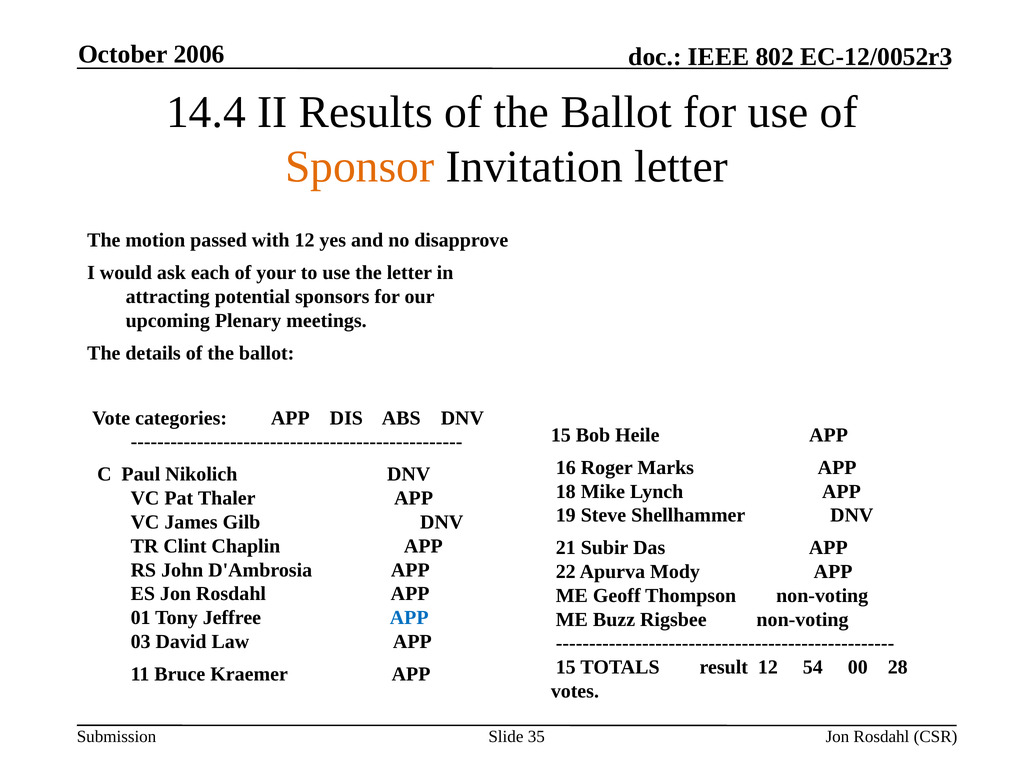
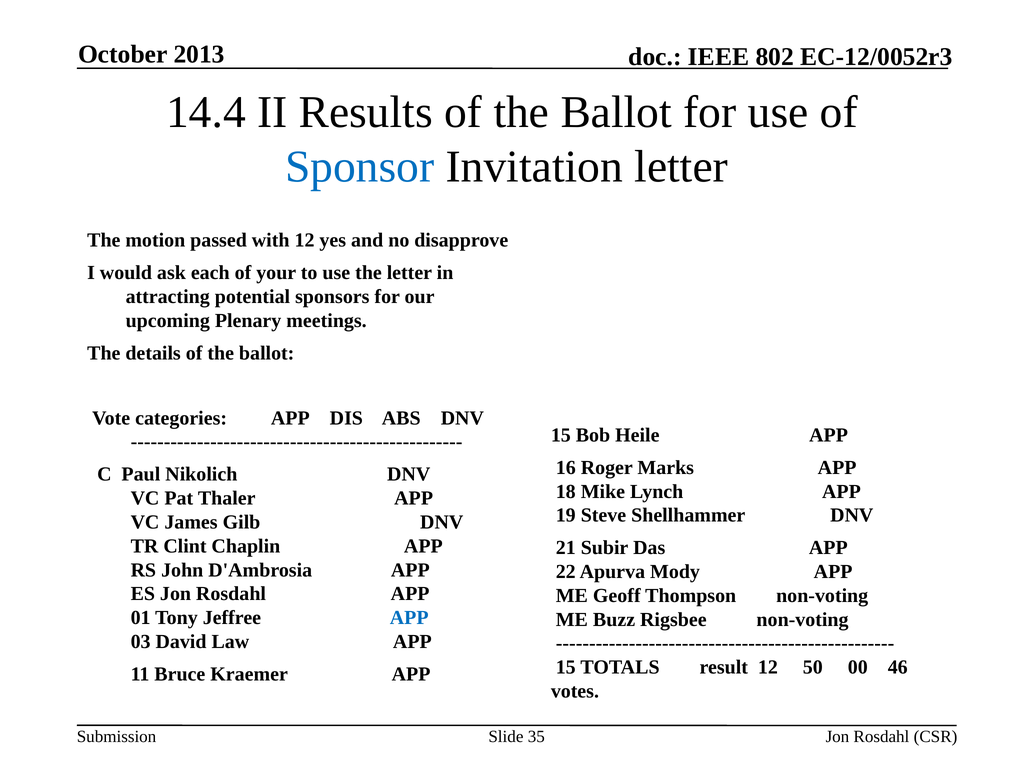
2006: 2006 -> 2013
Sponsor colour: orange -> blue
54: 54 -> 50
28: 28 -> 46
